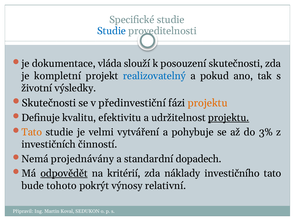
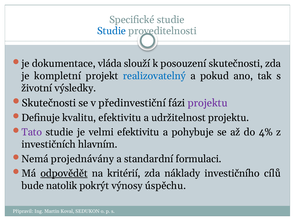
projektu at (208, 103) colour: orange -> purple
projektu at (229, 118) underline: present -> none
Tato at (32, 132) colour: orange -> purple
velmi vytváření: vytváření -> efektivitu
3%: 3% -> 4%
činností: činností -> hlavním
dopadech: dopadech -> formulaci
investičního tato: tato -> cílů
tohoto: tohoto -> natolik
relativní: relativní -> úspěchu
